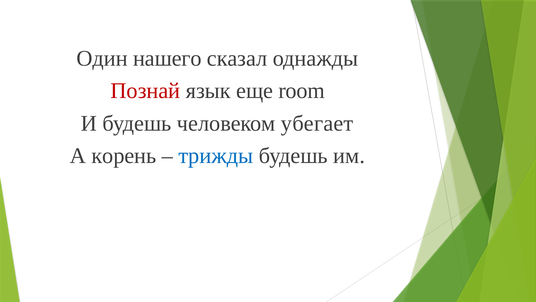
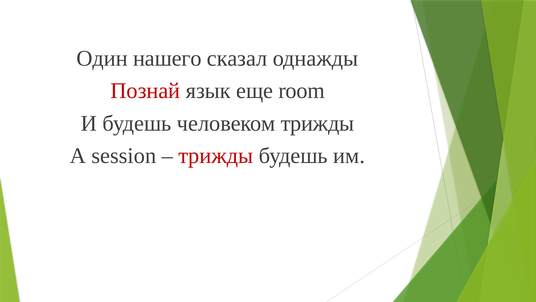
человеком убегает: убегает -> трижды
корень: корень -> session
трижды at (216, 156) colour: blue -> red
